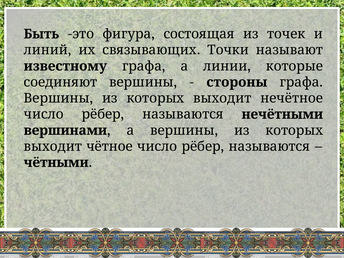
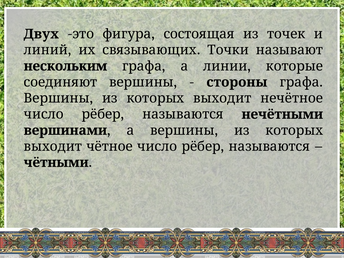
Быть: Быть -> Двух
известному: известному -> нескольким
